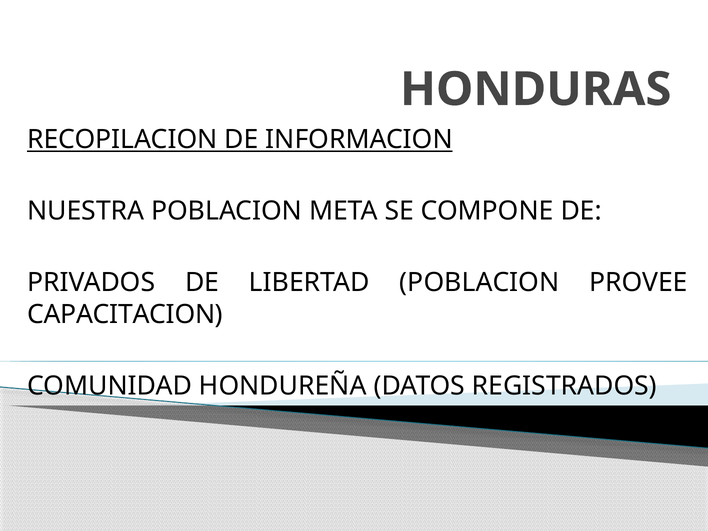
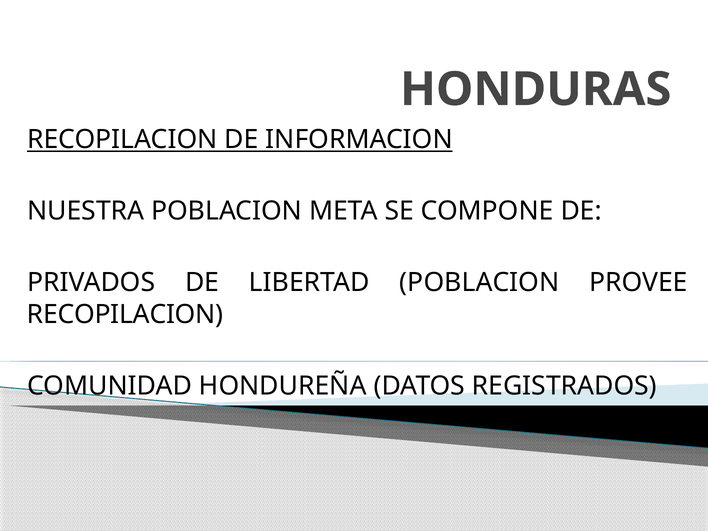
CAPACITACION at (125, 314): CAPACITACION -> RECOPILACION
